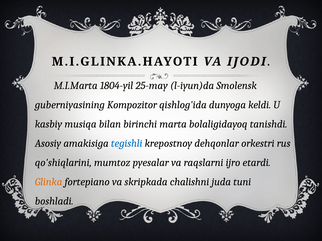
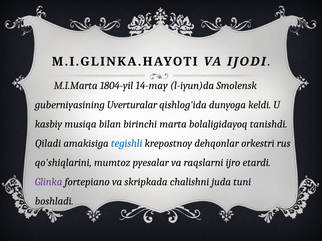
25-may: 25-may -> 14-may
Kompozitor: Kompozitor -> Uverturalar
Asosiy: Asosiy -> Qiladi
Glinka colour: orange -> purple
